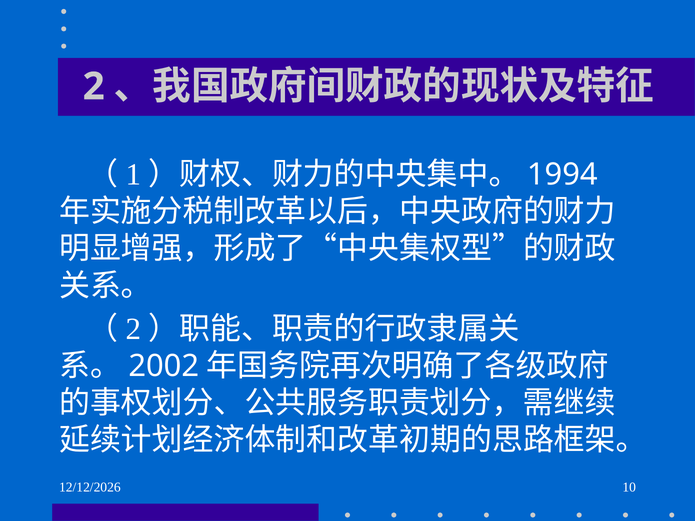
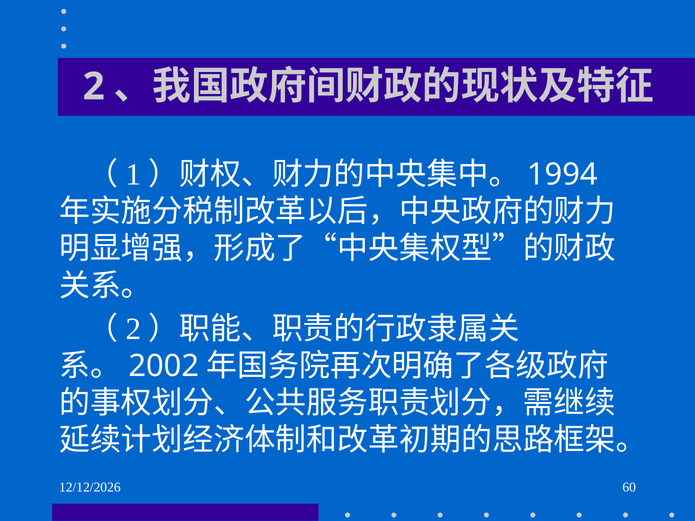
10: 10 -> 60
